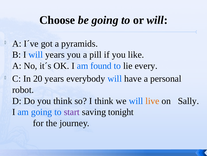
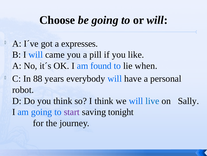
pyramids: pyramids -> expresses
will years: years -> came
every: every -> when
20: 20 -> 88
live colour: orange -> blue
